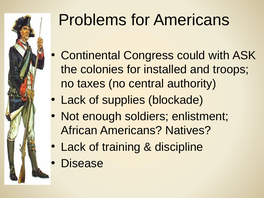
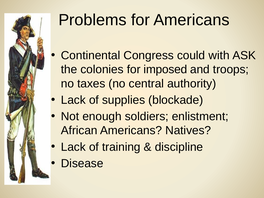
installed: installed -> imposed
